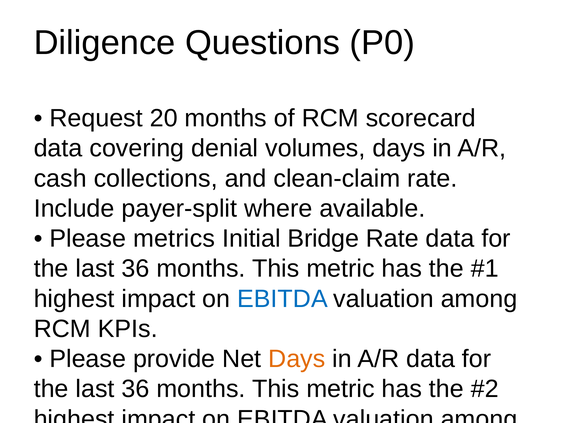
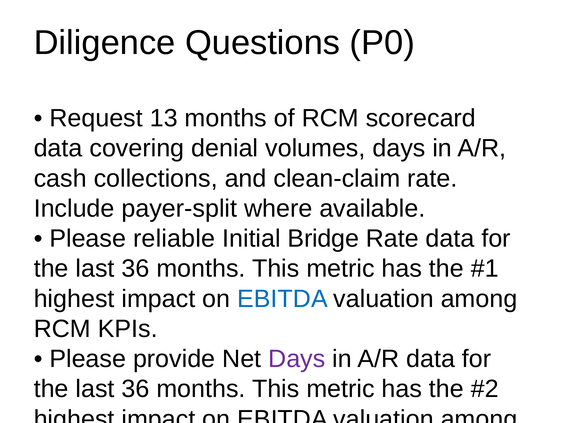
20: 20 -> 13
metrics: metrics -> reliable
Days at (297, 359) colour: orange -> purple
